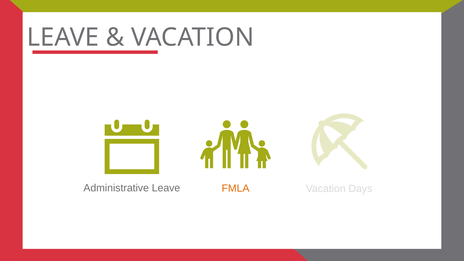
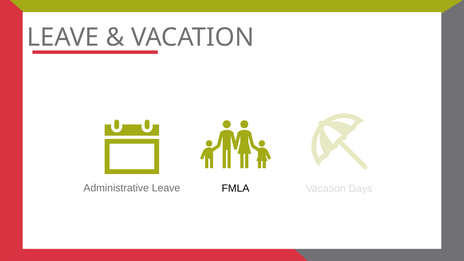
FMLA colour: orange -> black
